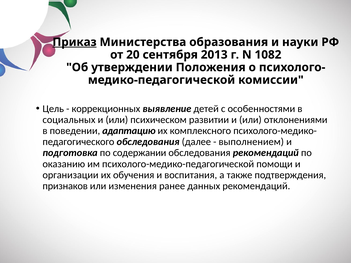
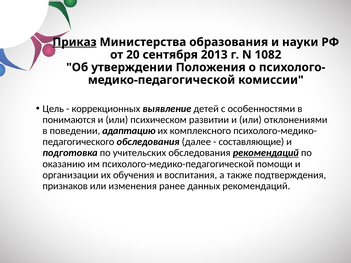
социальных: социальных -> понимаются
выполнением: выполнением -> составляющие
содержании: содержании -> учительских
рекомендаций at (266, 153) underline: none -> present
